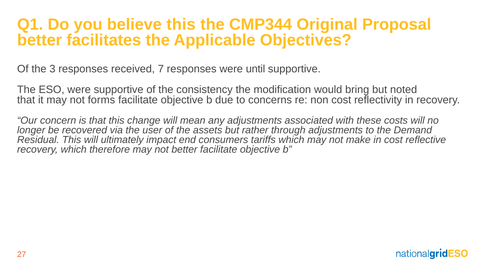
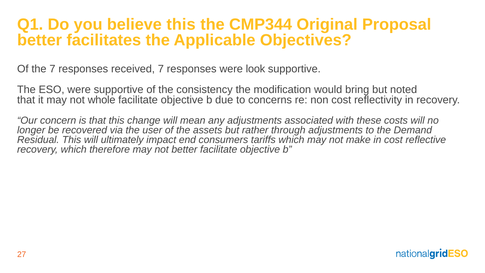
the 3: 3 -> 7
until: until -> look
forms: forms -> whole
